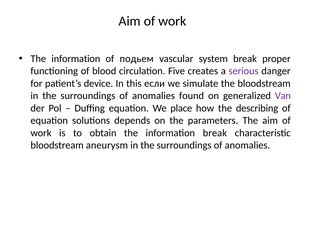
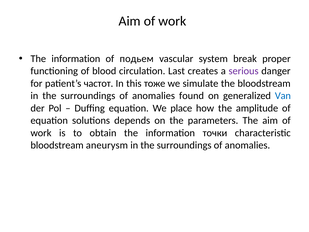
Five: Five -> Last
device: device -> частот
если: если -> тоже
Van colour: purple -> blue
describing: describing -> amplitude
information break: break -> точки
